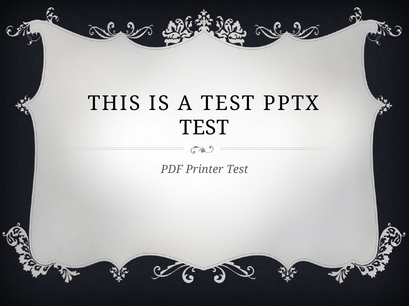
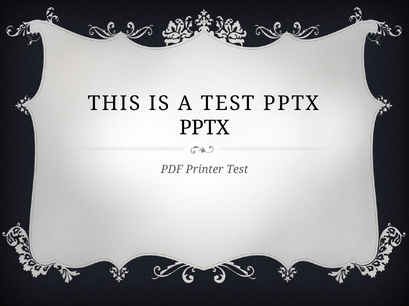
TEST at (204, 128): TEST -> PPTX
